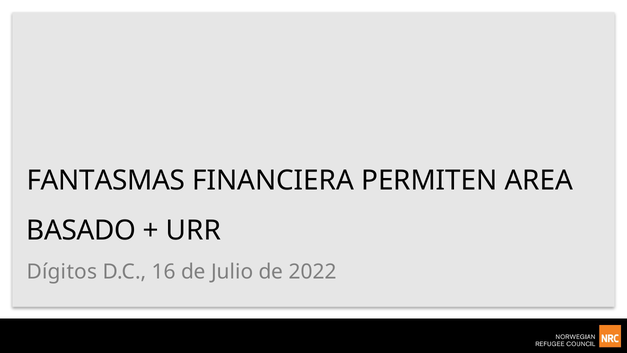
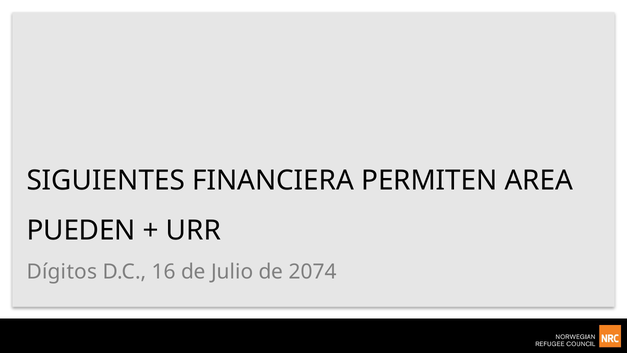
FANTASMAS: FANTASMAS -> SIGUIENTES
BASADO: BASADO -> PUEDEN
2022: 2022 -> 2074
